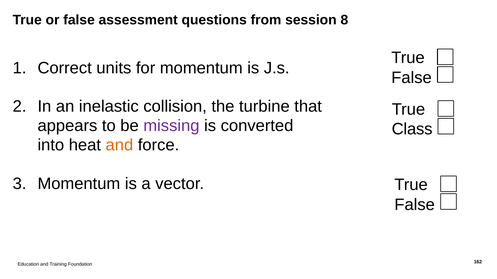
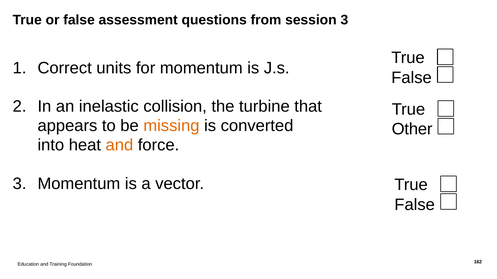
session 8: 8 -> 3
missing colour: purple -> orange
Class: Class -> Other
